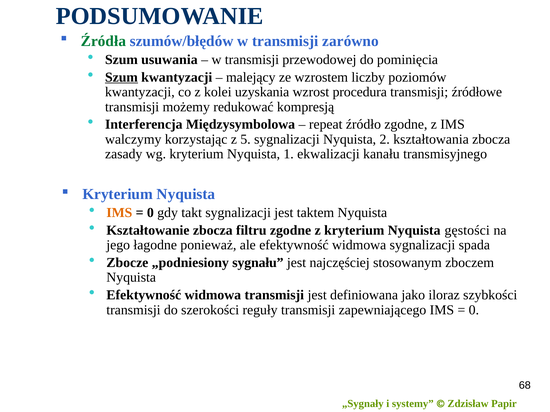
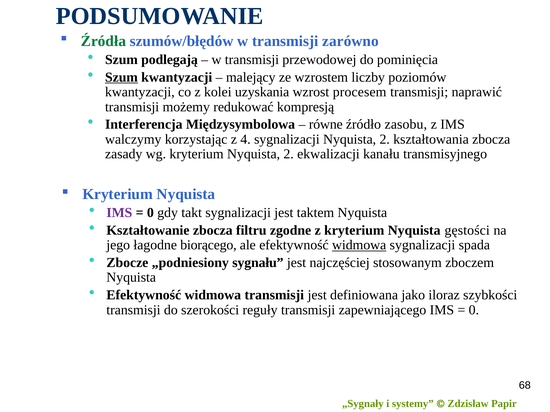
usuwania: usuwania -> podlegają
procedura: procedura -> procesem
źródłowe: źródłowe -> naprawić
repeat: repeat -> równe
źródło zgodne: zgodne -> zasobu
5: 5 -> 4
kryterium Nyquista 1: 1 -> 2
IMS at (119, 213) colour: orange -> purple
ponieważ: ponieważ -> biorącego
widmowa at (359, 245) underline: none -> present
